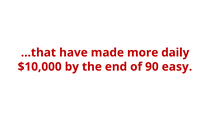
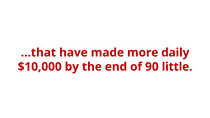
easy: easy -> little
